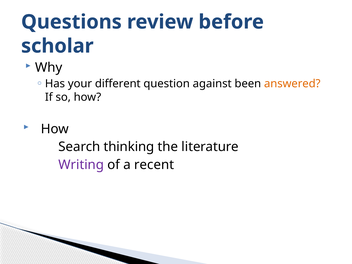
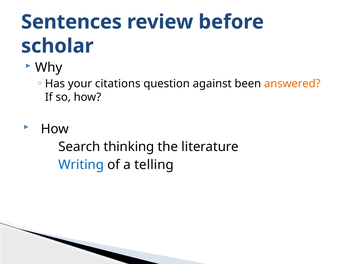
Questions: Questions -> Sentences
different: different -> citations
Writing colour: purple -> blue
recent: recent -> telling
